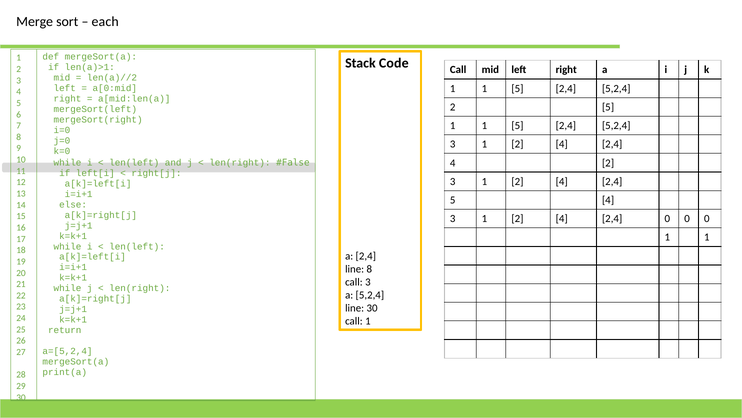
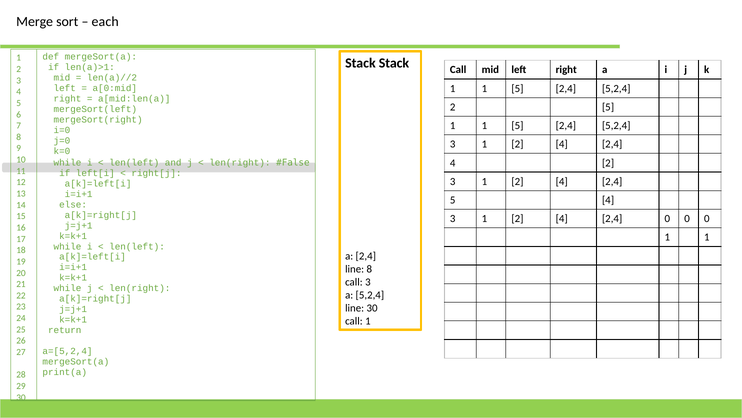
Stack Code: Code -> Stack
